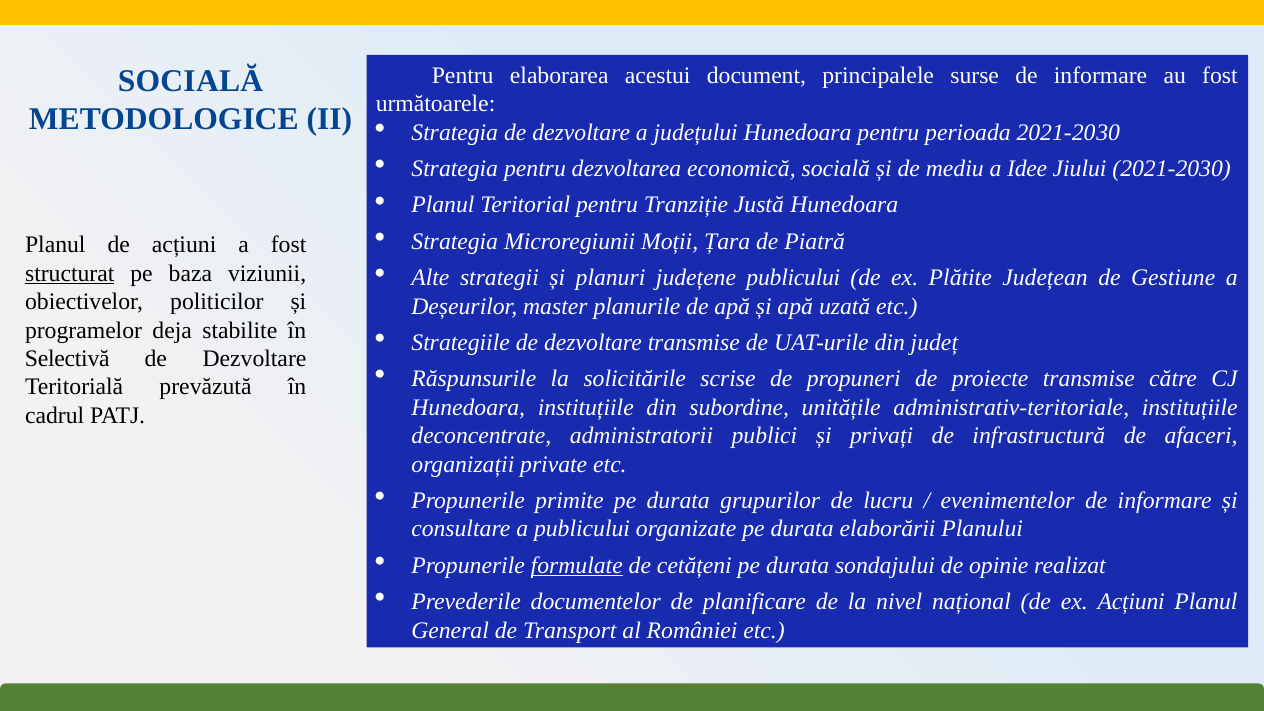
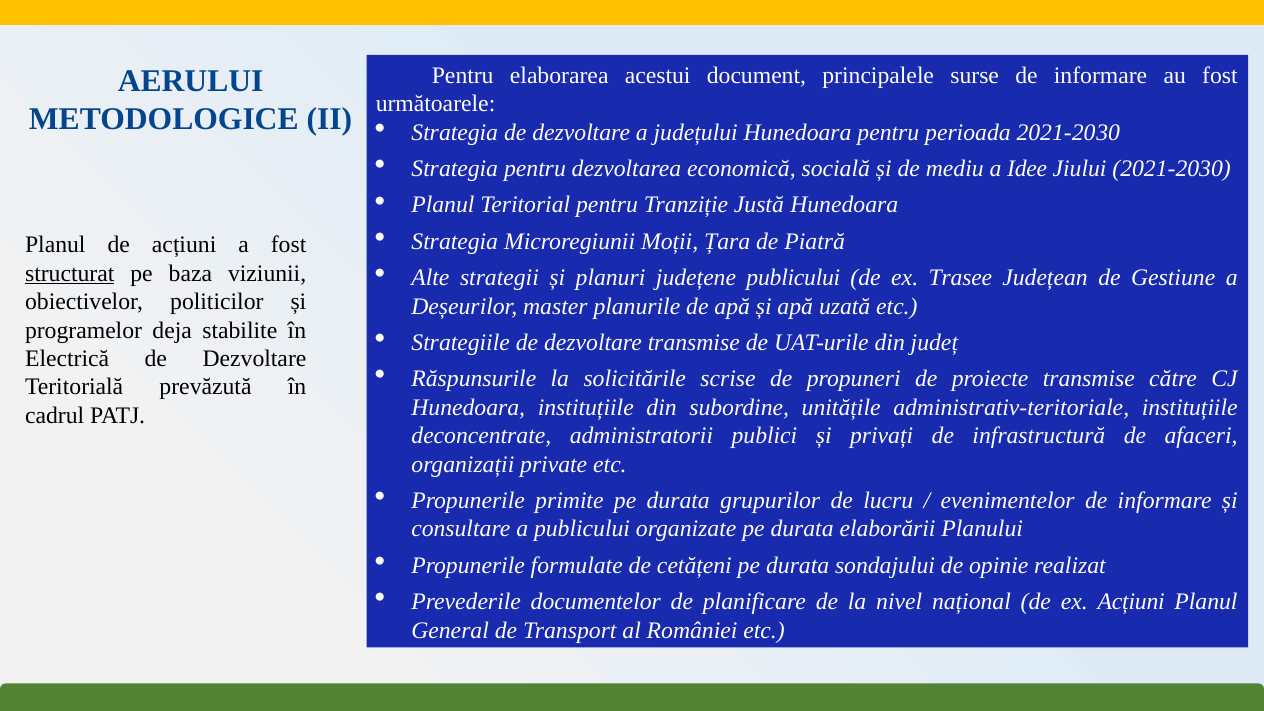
SOCIALĂ at (191, 81): SOCIALĂ -> AERULUI
Plătite: Plătite -> Trasee
Selectivă: Selectivă -> Electrică
formulate underline: present -> none
